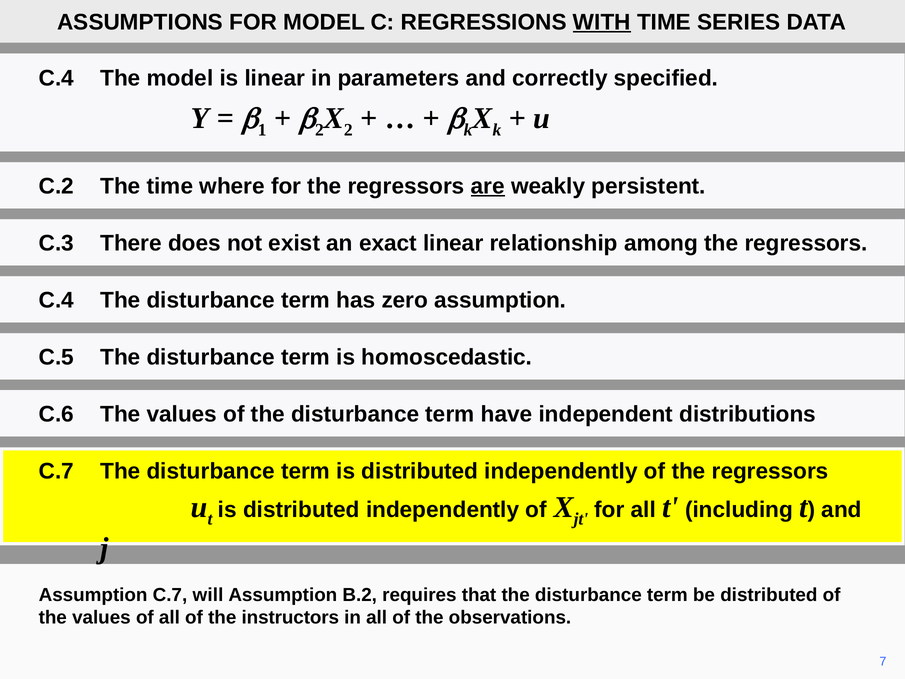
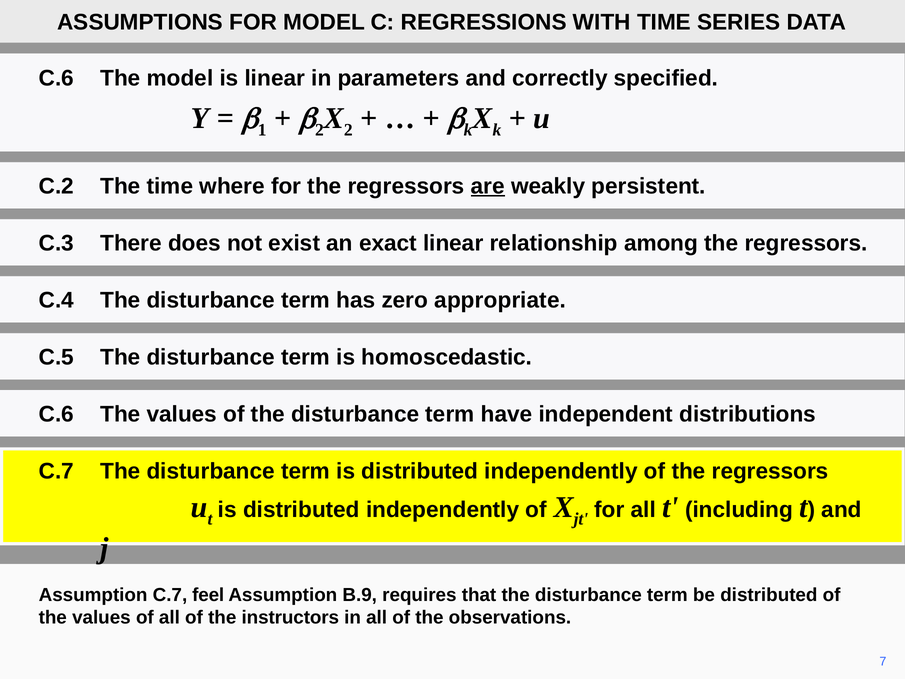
WITH underline: present -> none
C.4 at (56, 78): C.4 -> C.6
zero assumption: assumption -> appropriate
will: will -> feel
B.2: B.2 -> B.9
